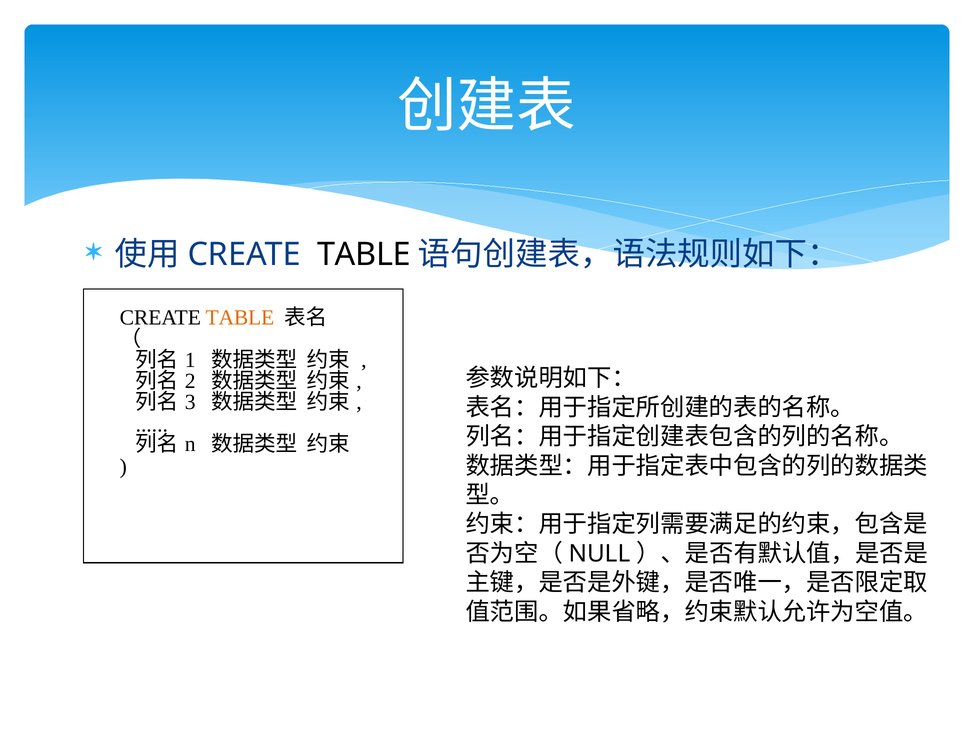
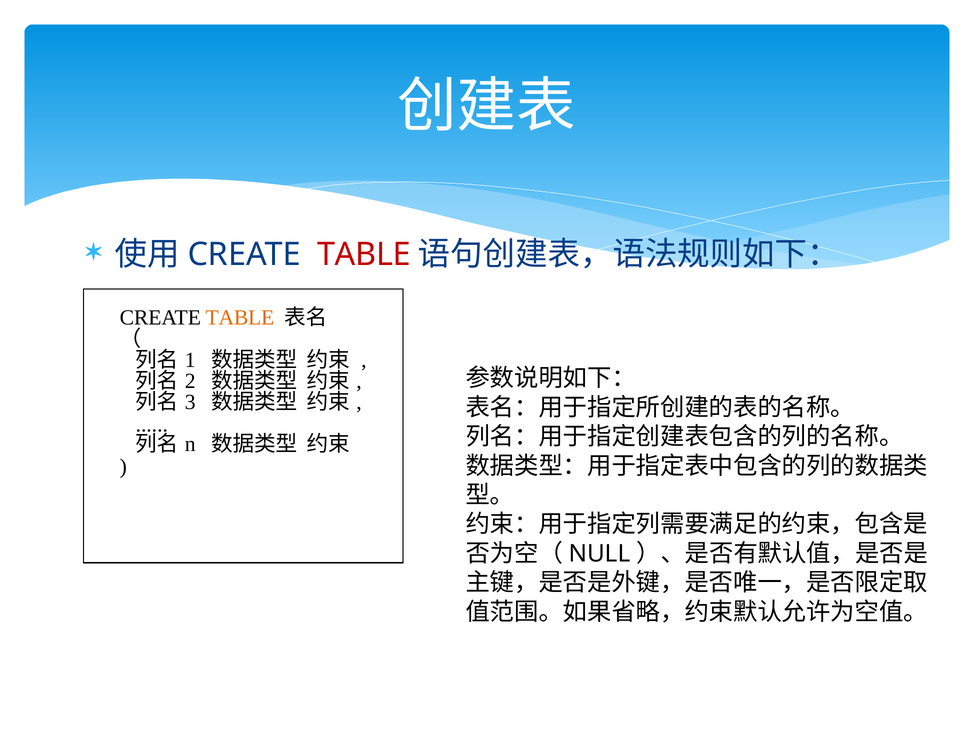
TABLE at (364, 255) colour: black -> red
